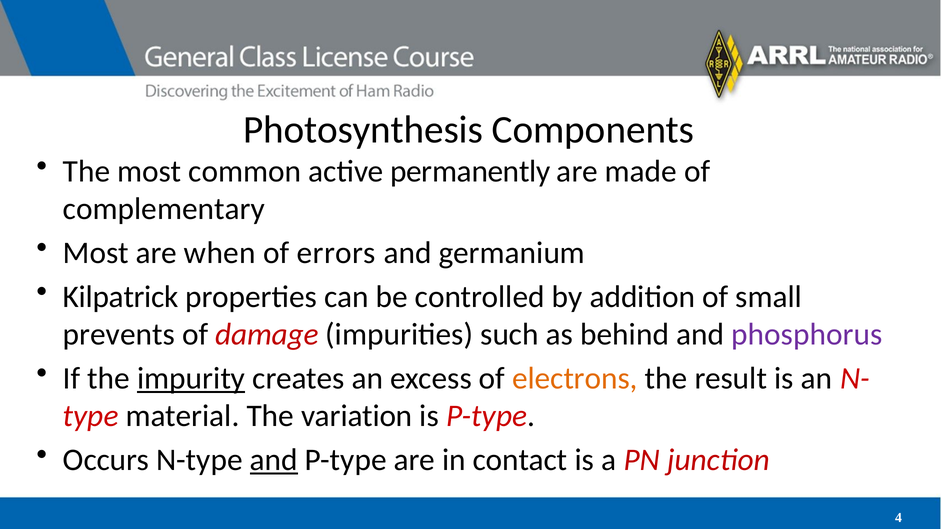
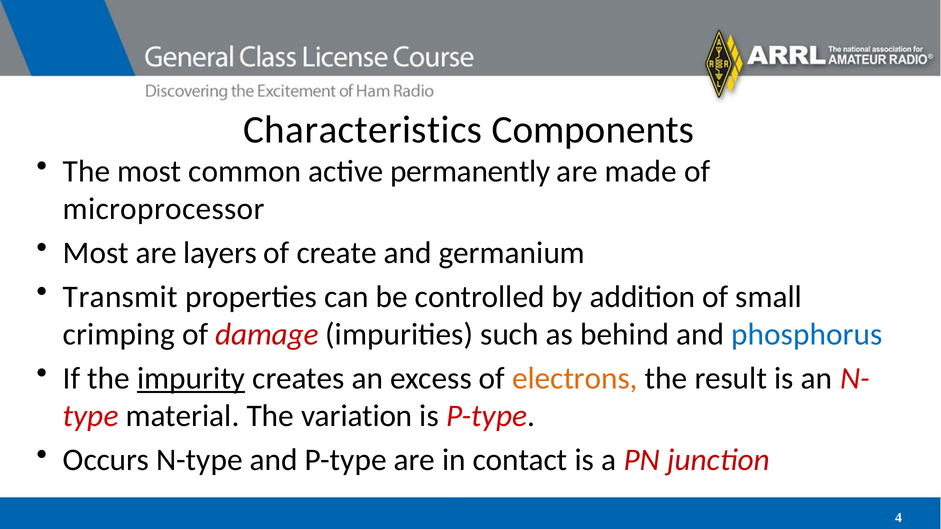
Photosynthesis: Photosynthesis -> Characteristics
complementary: complementary -> microprocessor
when: when -> layers
errors: errors -> create
Kilpatrick: Kilpatrick -> Transmit
prevents: prevents -> crimping
phosphorus colour: purple -> blue
and at (274, 460) underline: present -> none
